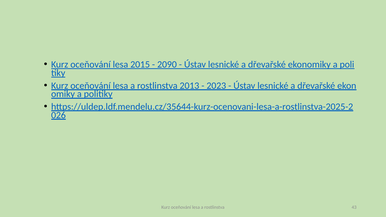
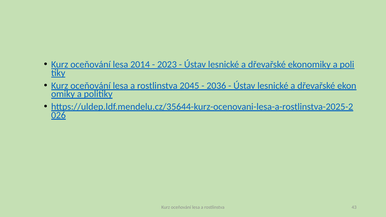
2015: 2015 -> 2014
2090: 2090 -> 2023
2013: 2013 -> 2045
2023: 2023 -> 2036
